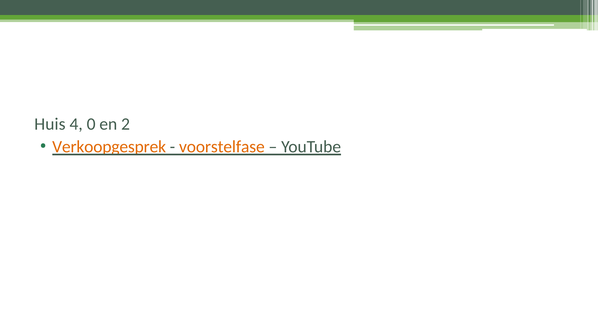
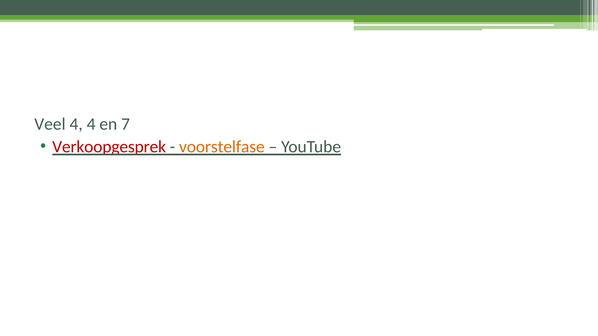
Huis: Huis -> Veel
4 0: 0 -> 4
2: 2 -> 7
Verkoopgesprek colour: orange -> red
